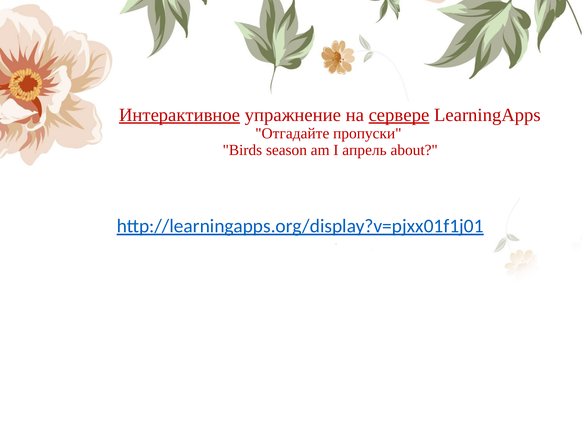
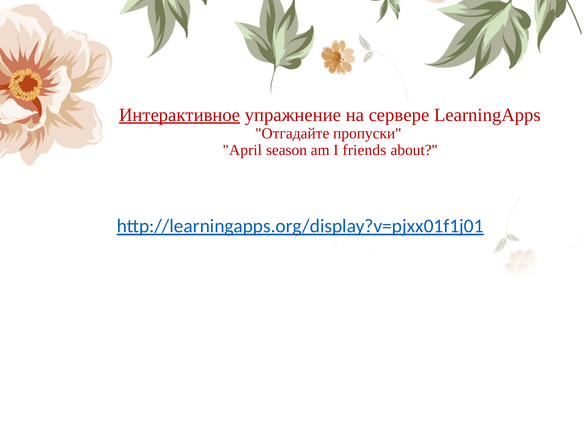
сервере underline: present -> none
Birds: Birds -> April
апрель: апрель -> friends
